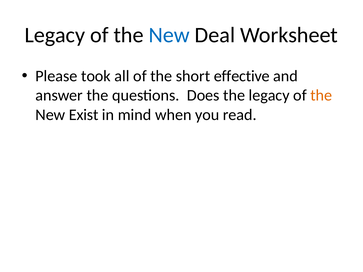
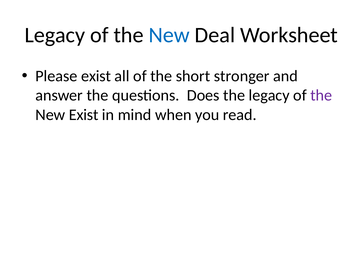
Please took: took -> exist
effective: effective -> stronger
the at (321, 96) colour: orange -> purple
